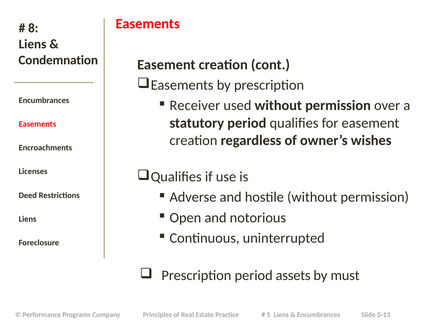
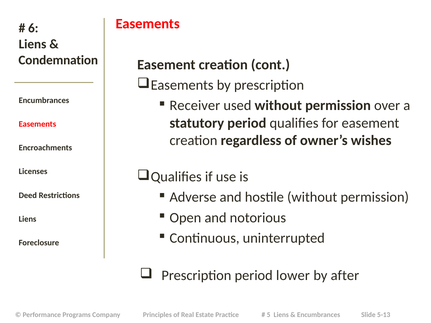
8: 8 -> 6
assets: assets -> lower
must: must -> after
